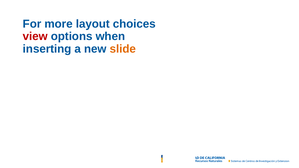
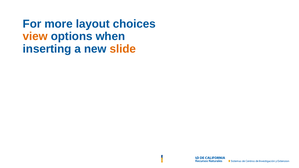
view colour: red -> orange
